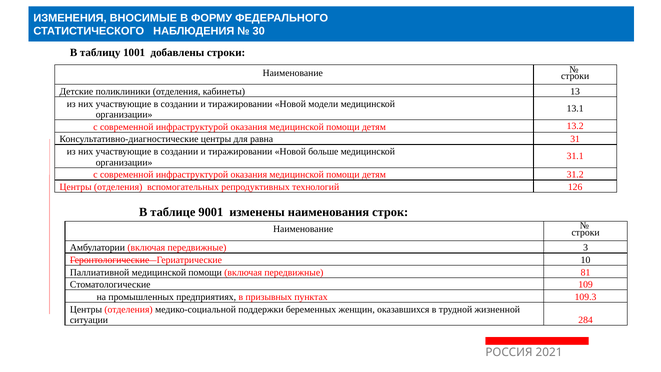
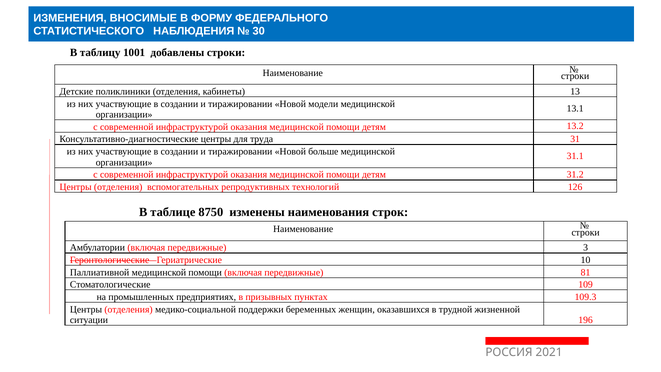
равна: равна -> труда
9001: 9001 -> 8750
284: 284 -> 196
